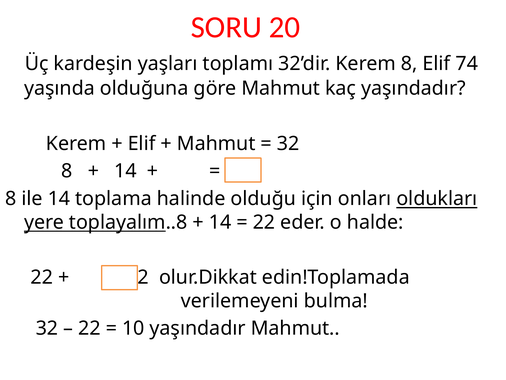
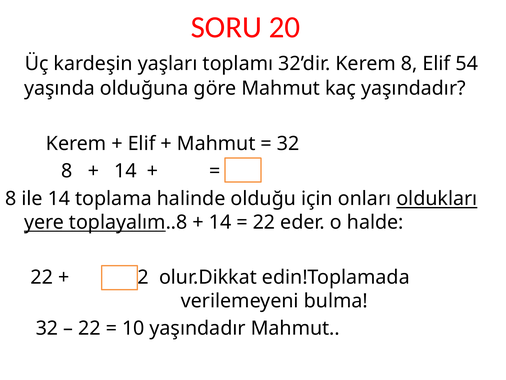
74: 74 -> 54
